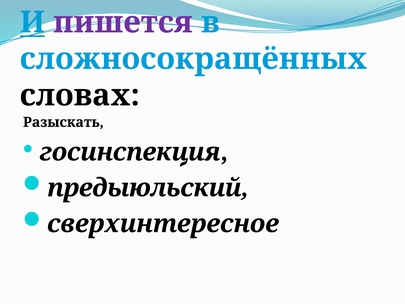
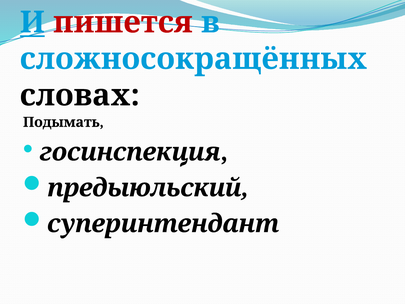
пишется colour: purple -> red
Разыскать: Разыскать -> Подымать
сверхинтересное: сверхинтересное -> суперинтендант
